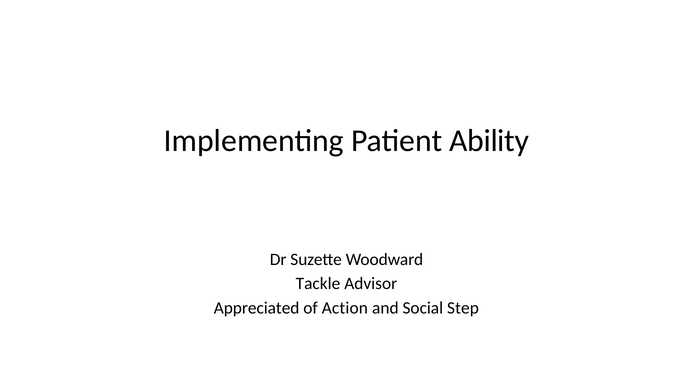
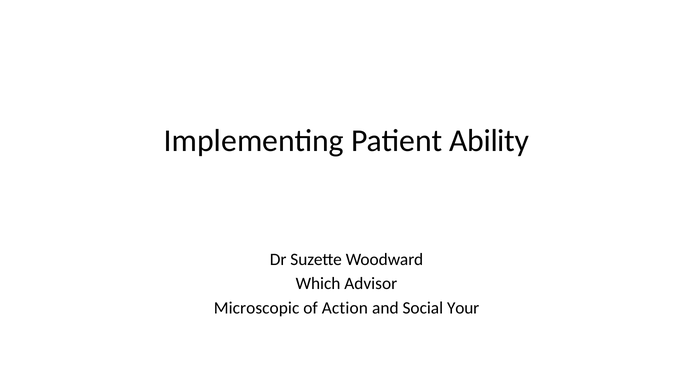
Tackle: Tackle -> Which
Appreciated: Appreciated -> Microscopic
Step: Step -> Your
